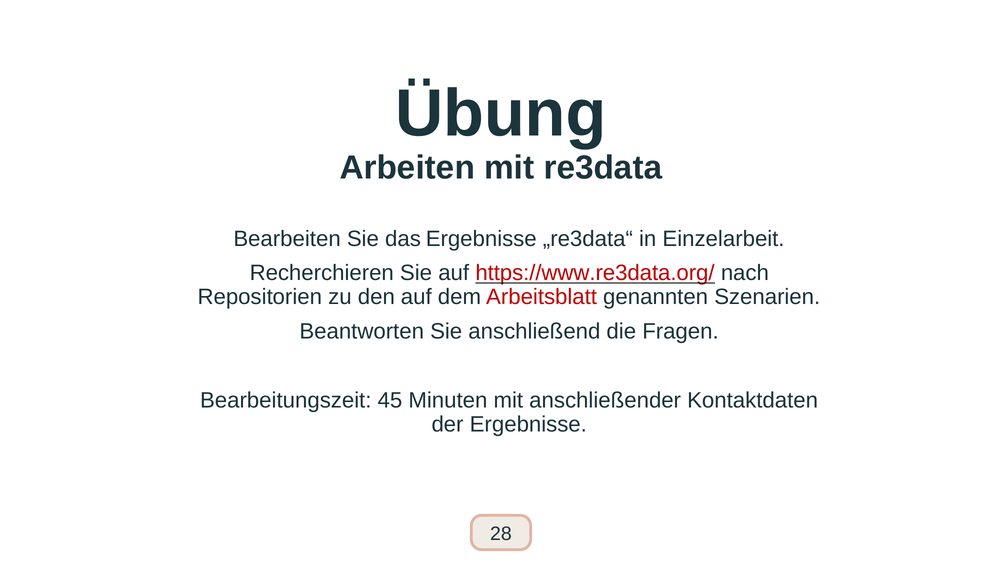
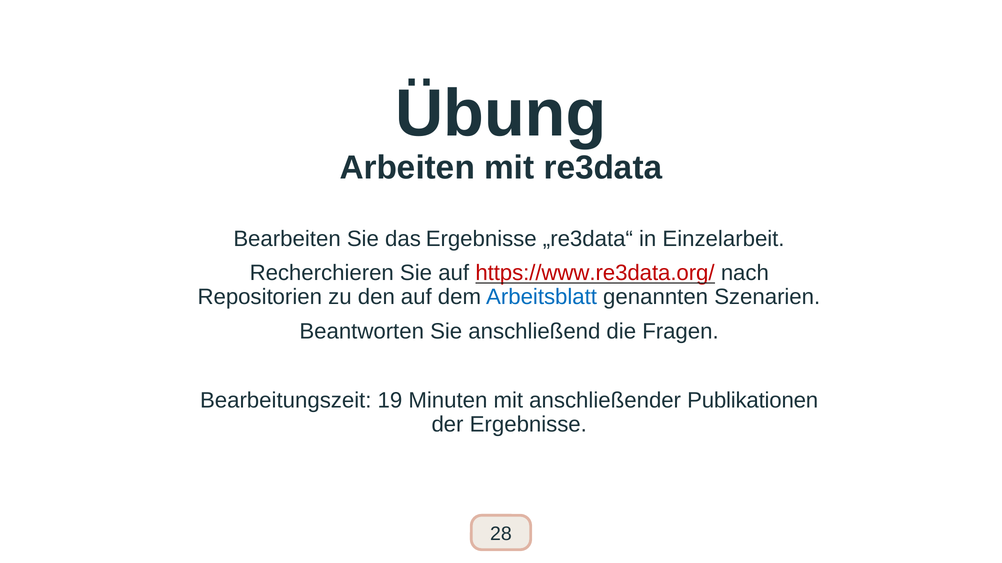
Arbeitsblatt colour: red -> blue
45: 45 -> 19
Kontaktdaten: Kontaktdaten -> Publikationen
